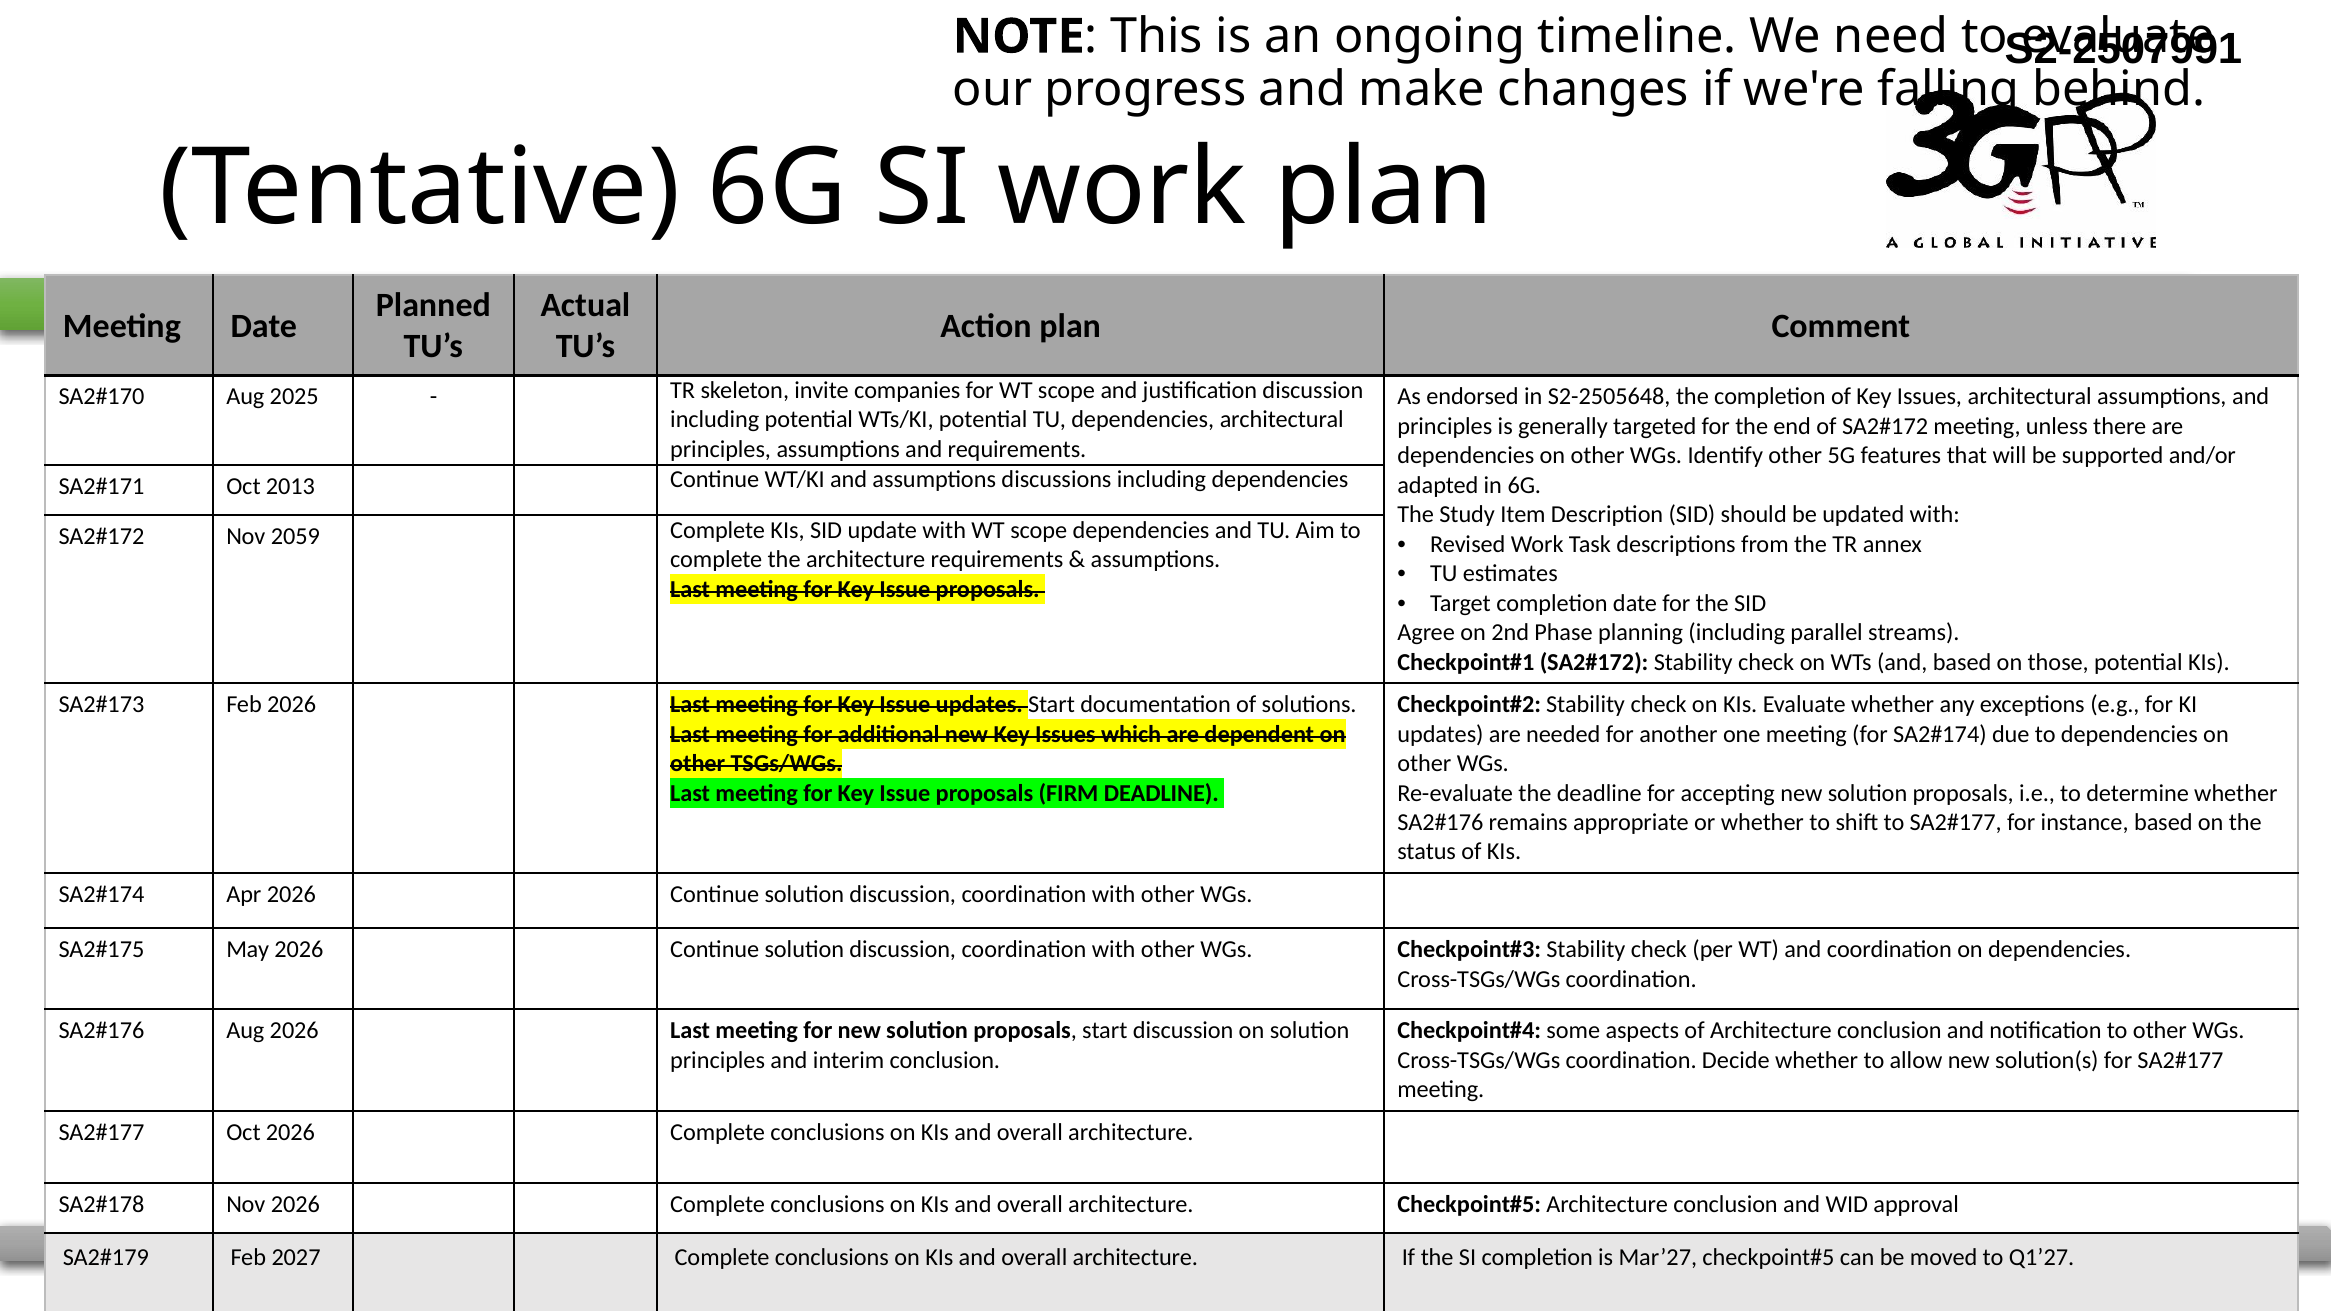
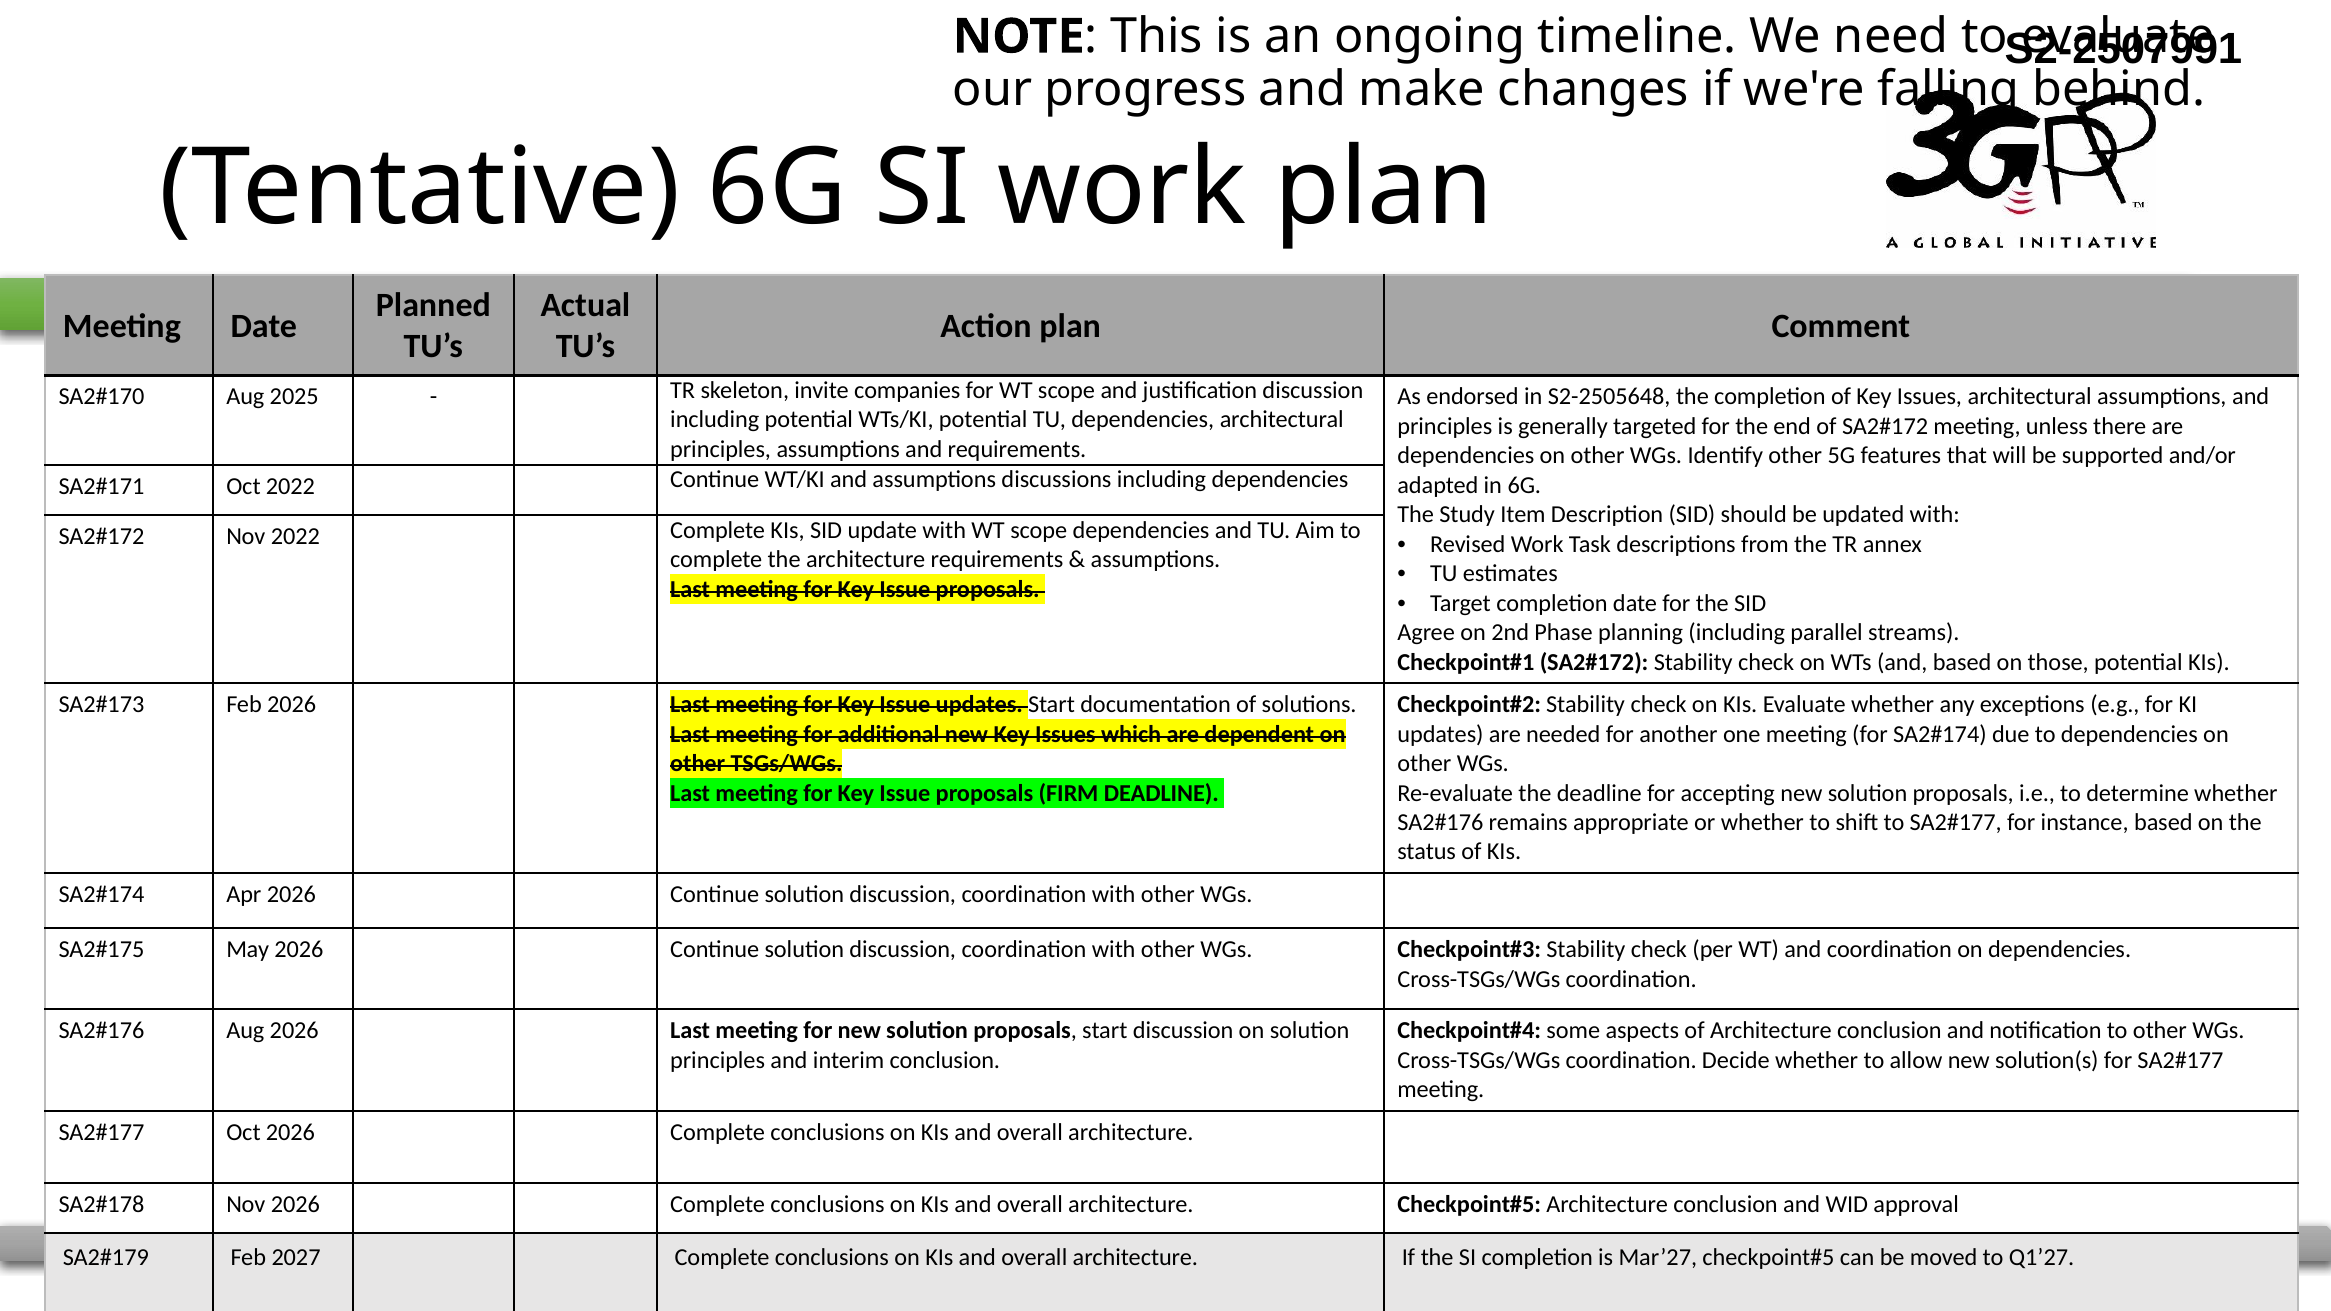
Oct 2013: 2013 -> 2022
Nov 2059: 2059 -> 2022
